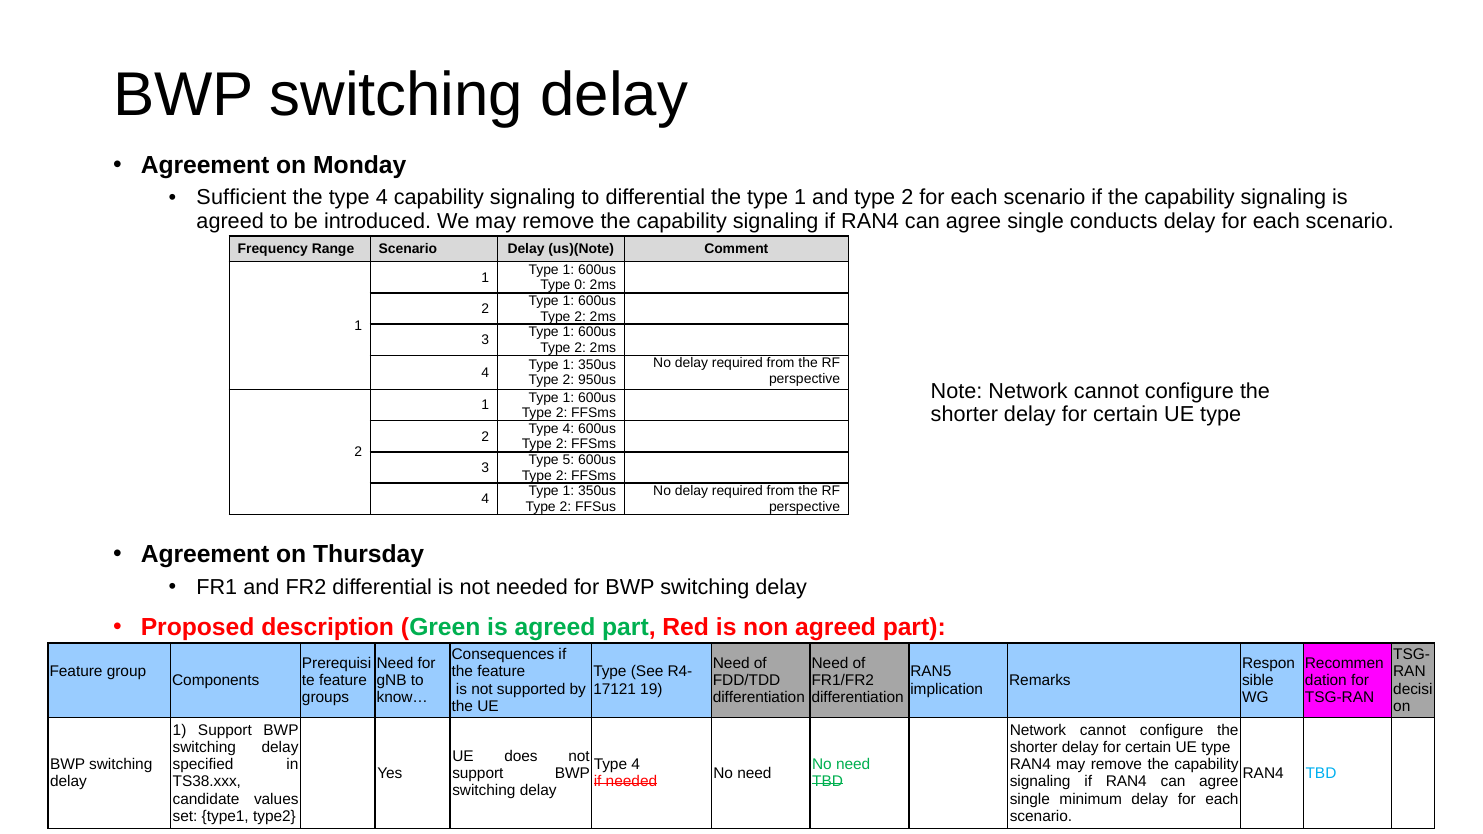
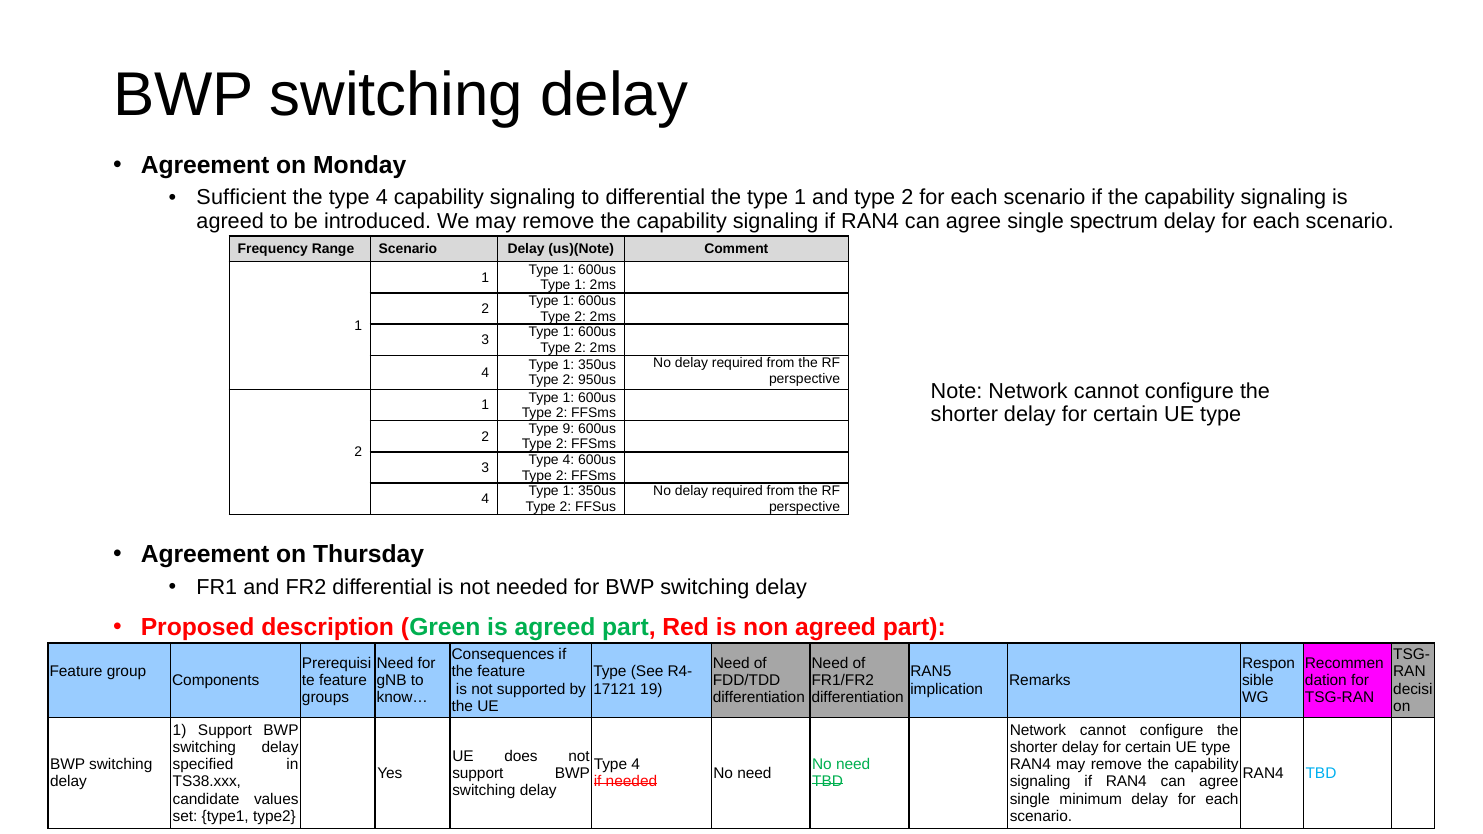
conducts: conducts -> spectrum
0 at (580, 285): 0 -> 1
4 at (568, 429): 4 -> 9
5 at (568, 460): 5 -> 4
